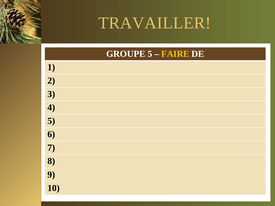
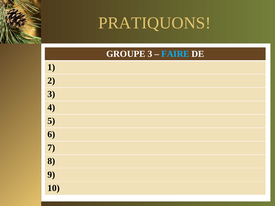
TRAVAILLER: TRAVAILLER -> PRATIQUONS
GROUPE 5: 5 -> 3
FAIRE colour: yellow -> light blue
